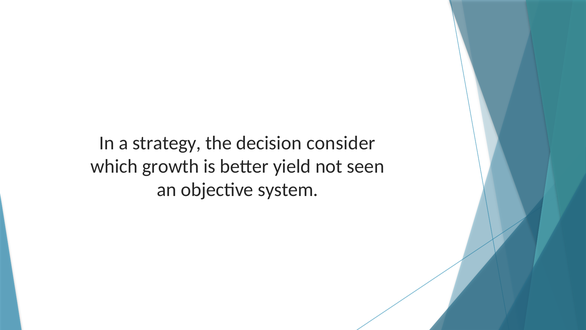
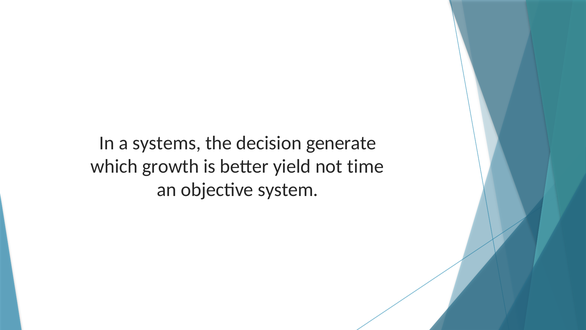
strategy: strategy -> systems
consider: consider -> generate
seen: seen -> time
